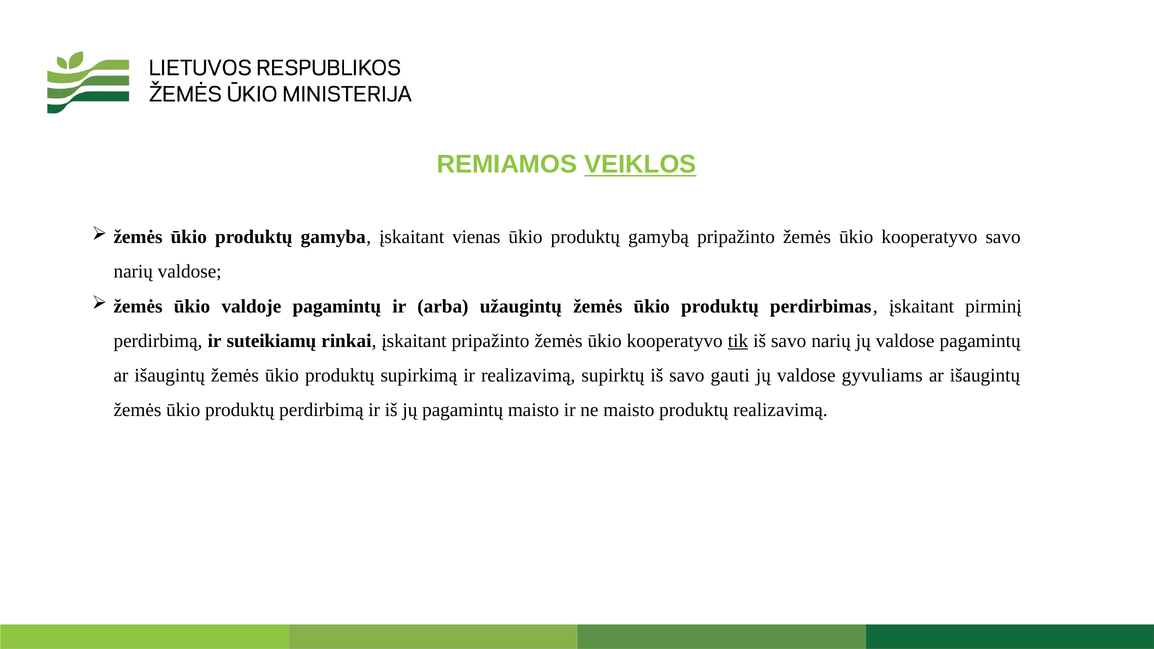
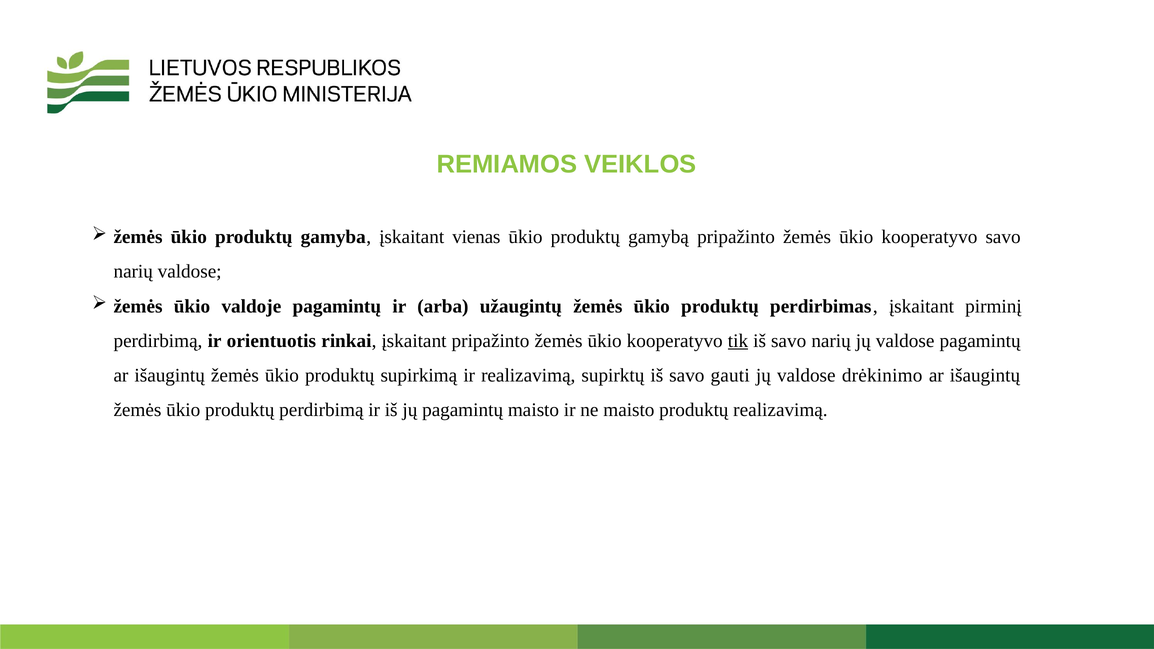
VEIKLOS underline: present -> none
suteikiamų: suteikiamų -> orientuotis
gyvuliams: gyvuliams -> drėkinimo
